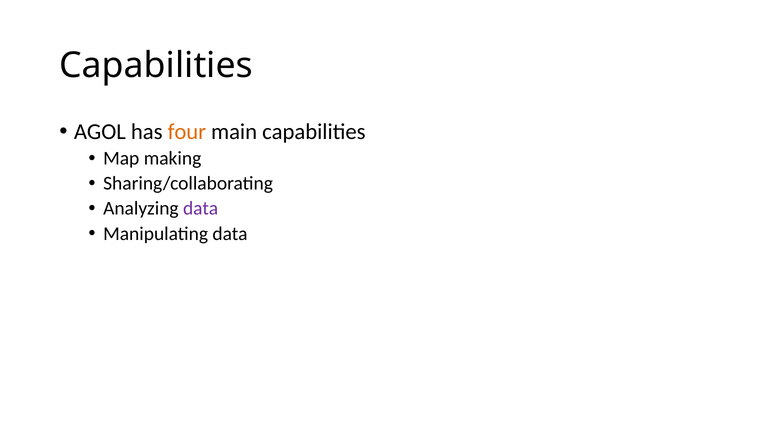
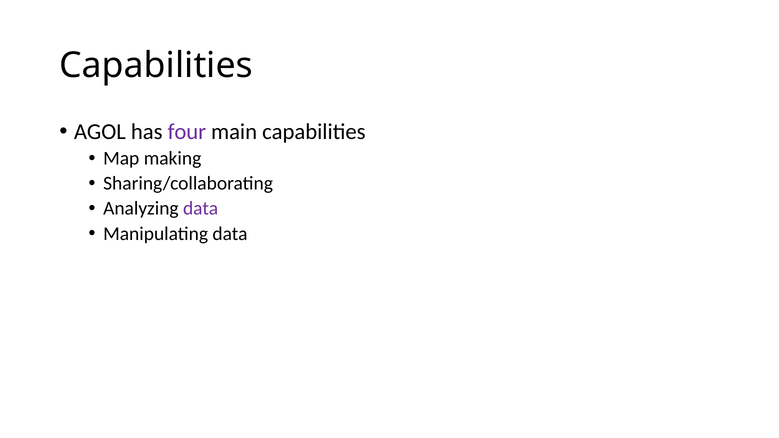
four colour: orange -> purple
